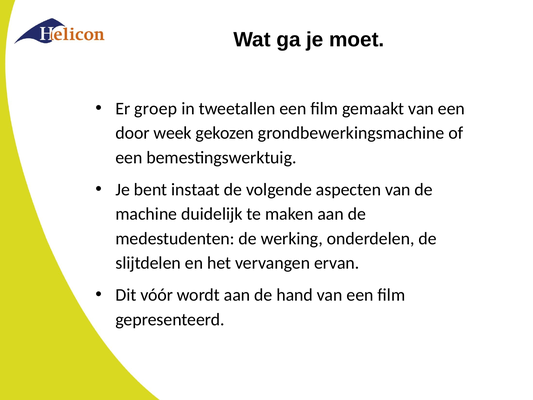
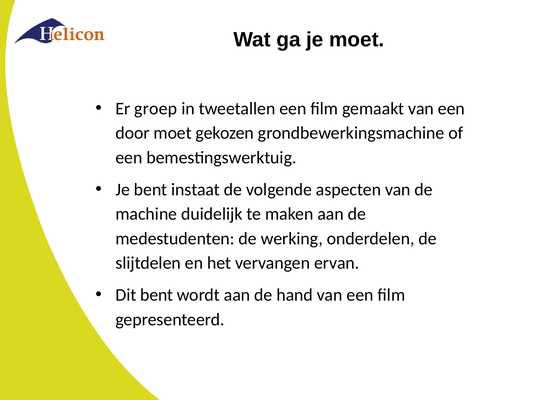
door week: week -> moet
Dit vóór: vóór -> bent
